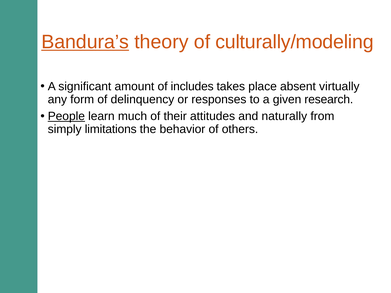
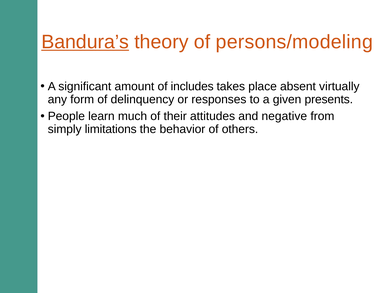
culturally/modeling: culturally/modeling -> persons/modeling
research: research -> presents
People underline: present -> none
naturally: naturally -> negative
